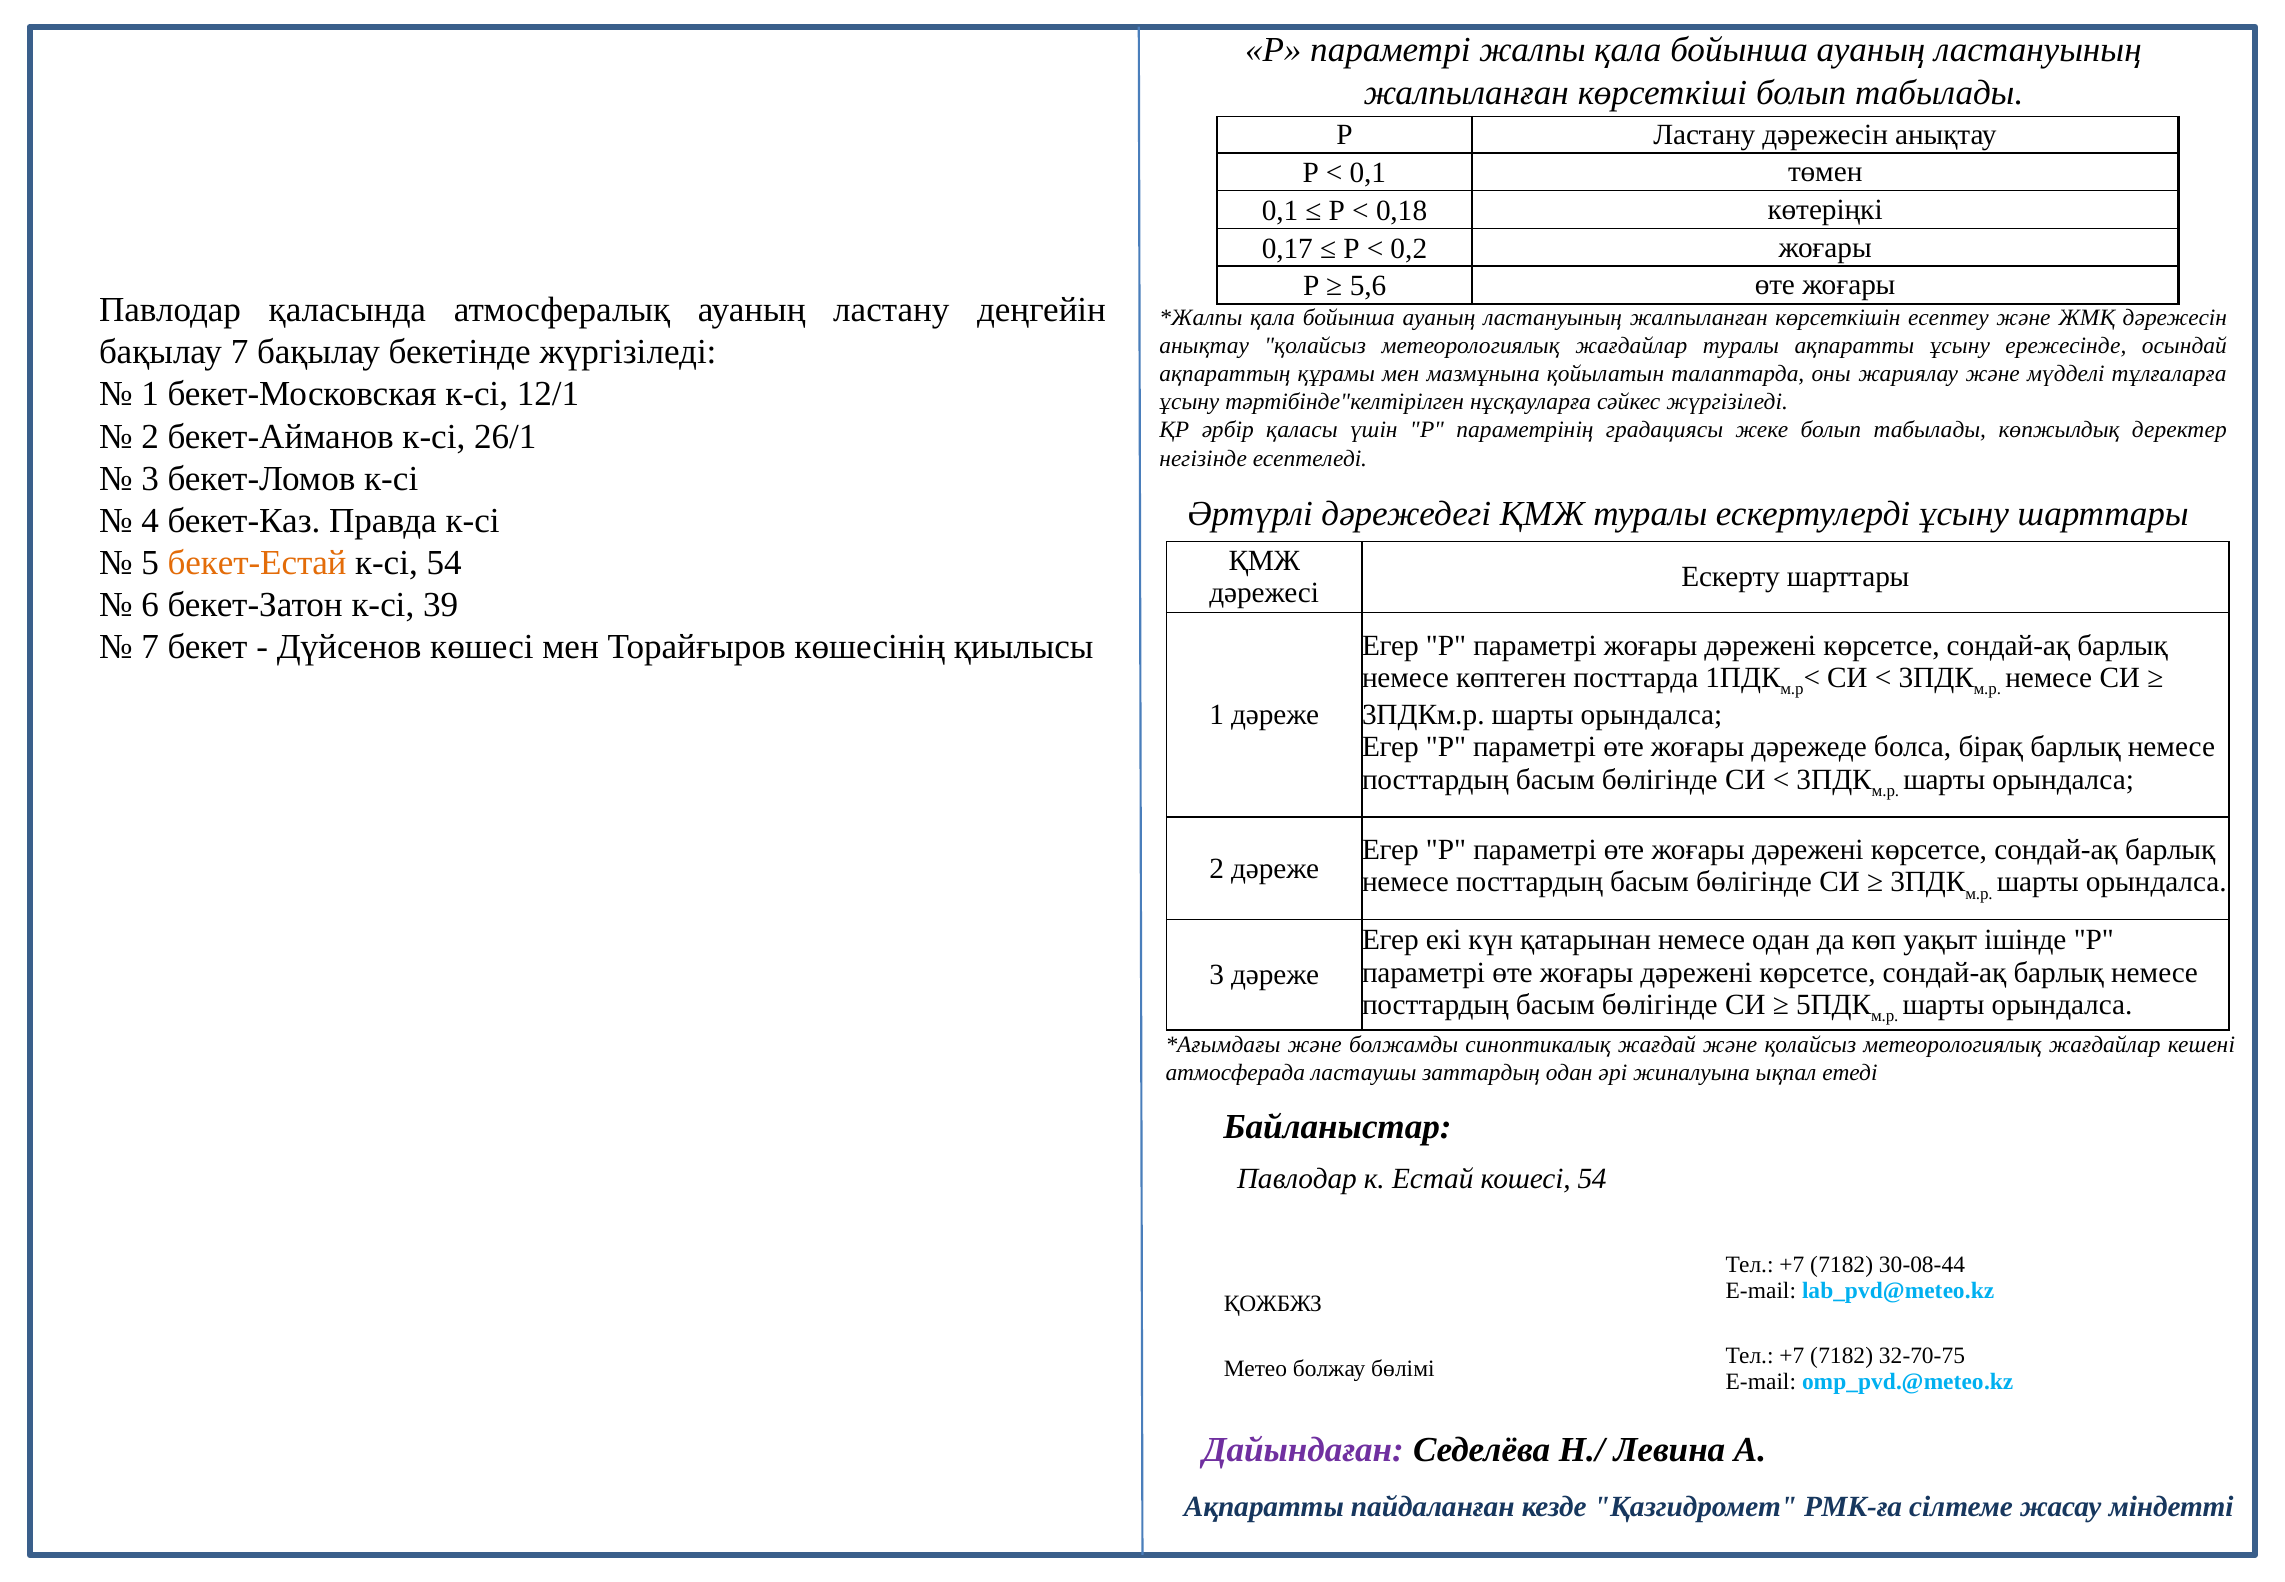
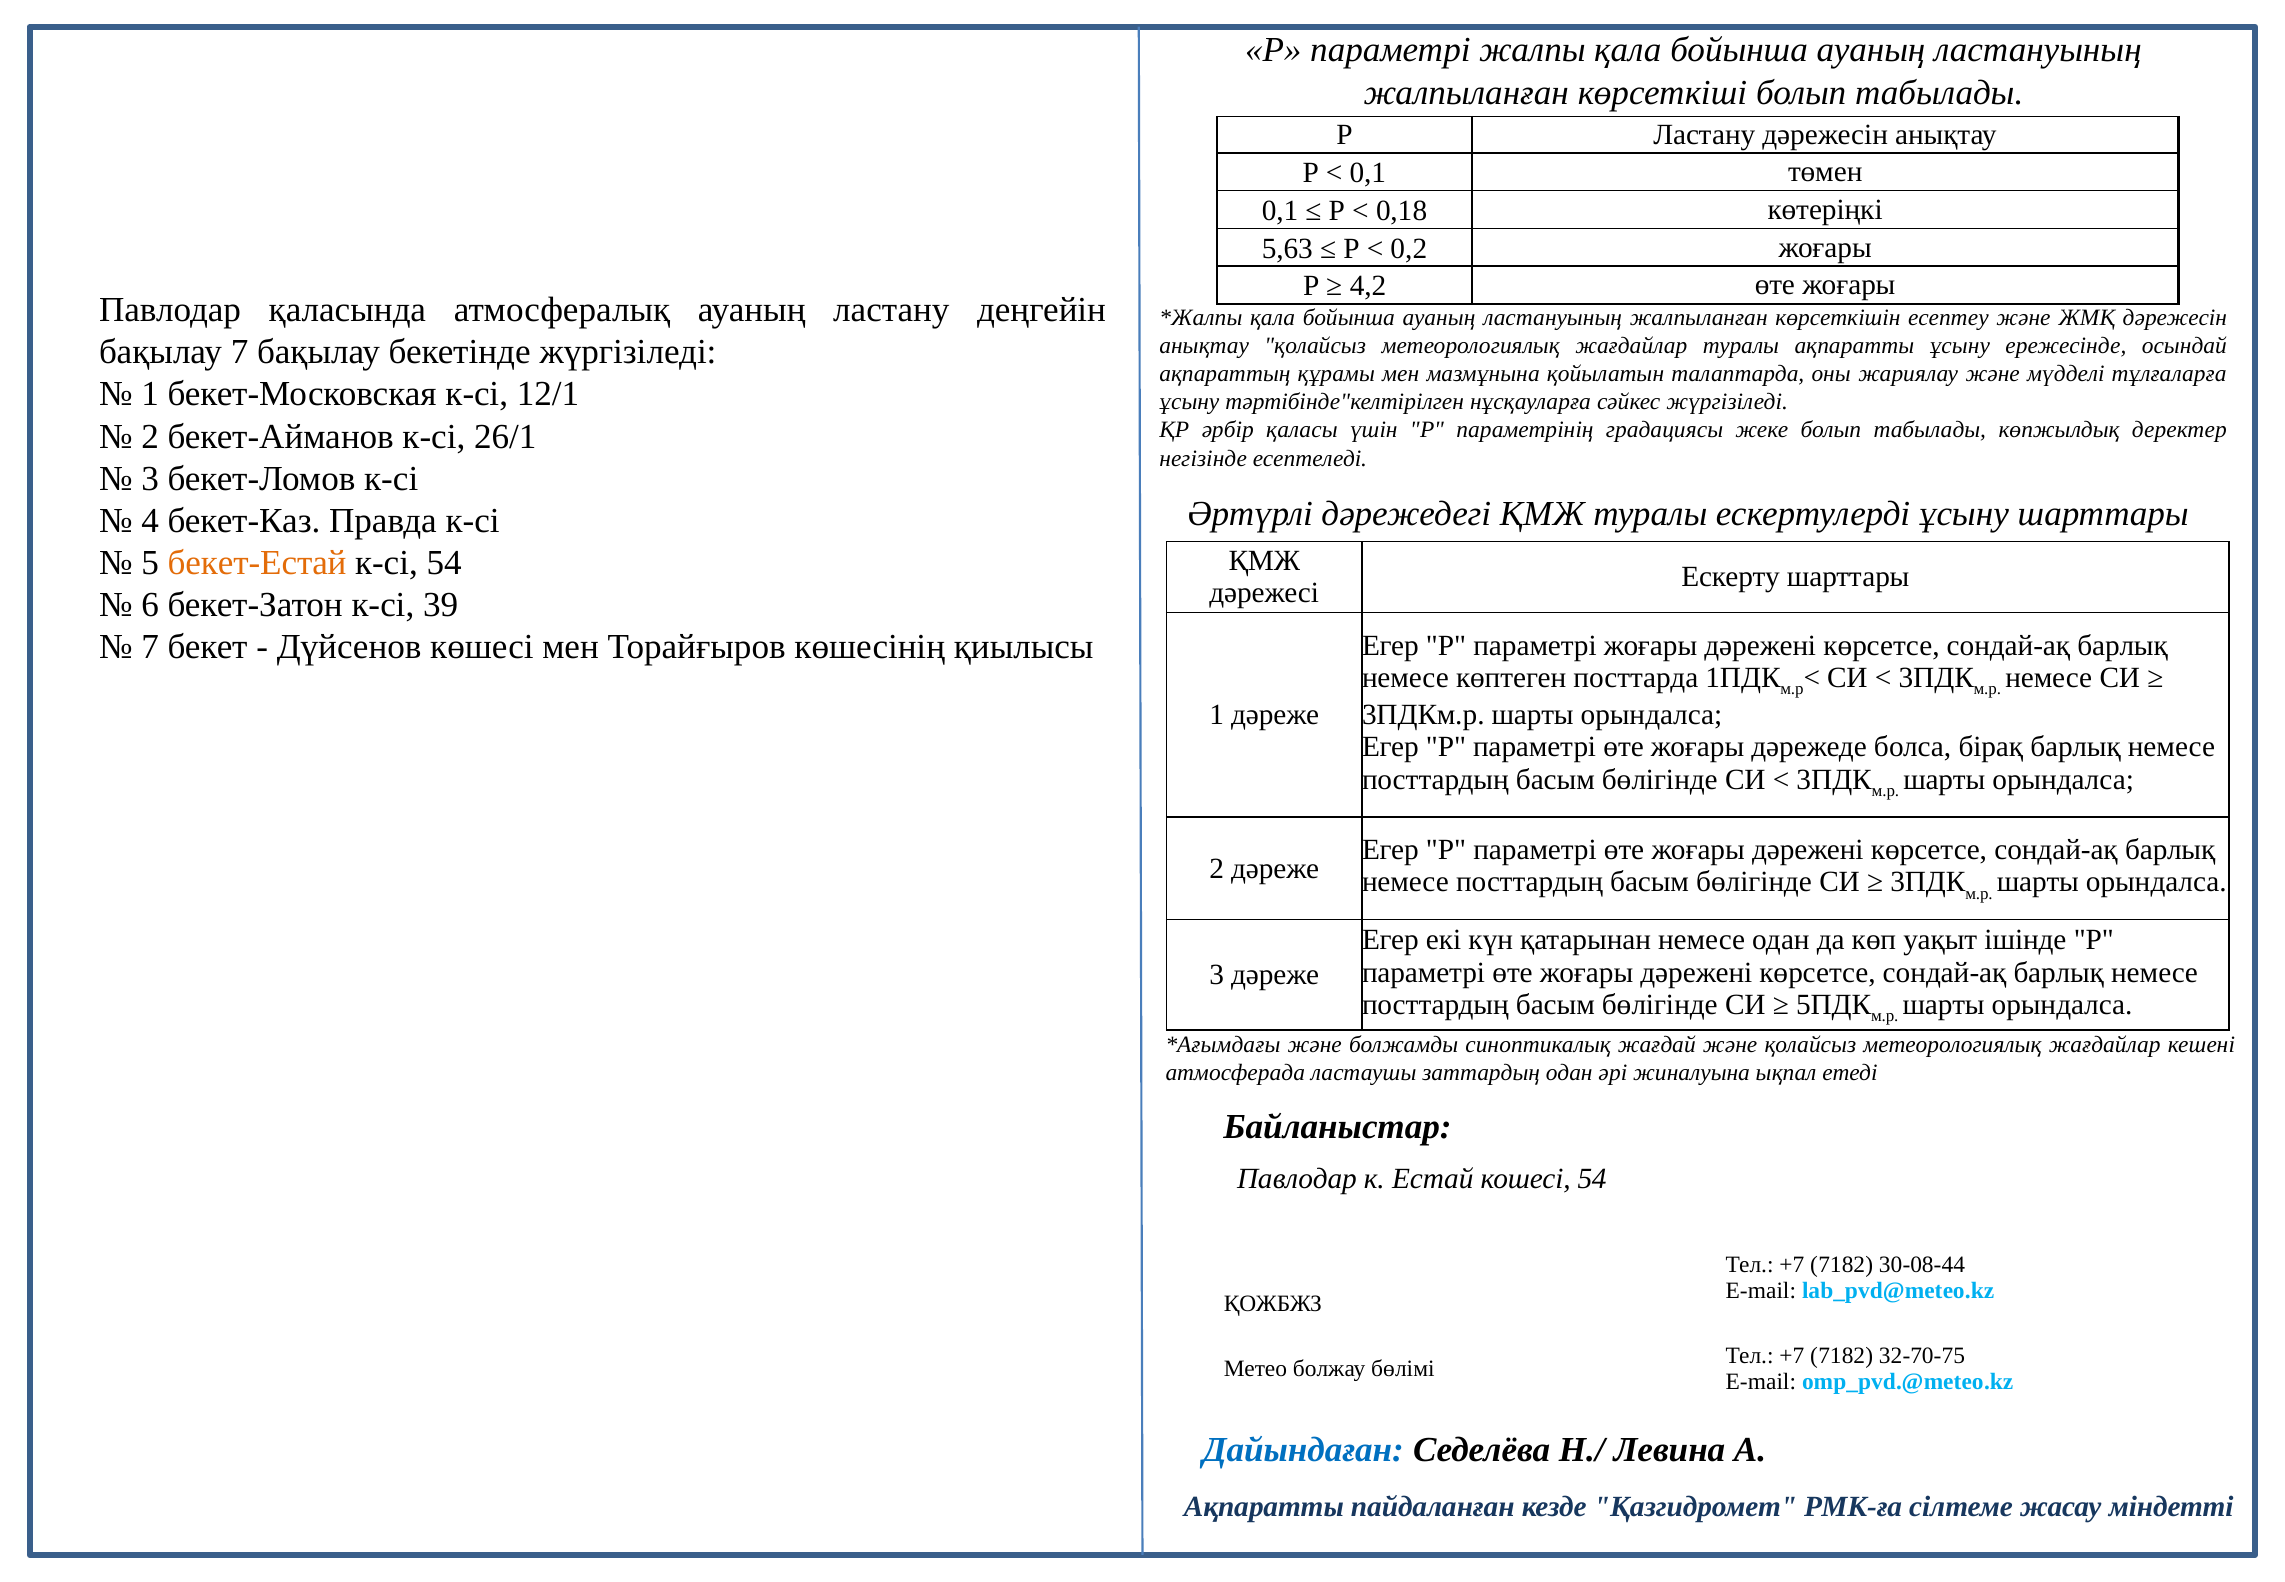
0,17: 0,17 -> 5,63
5,6: 5,6 -> 4,2
Дайындаған colour: purple -> blue
